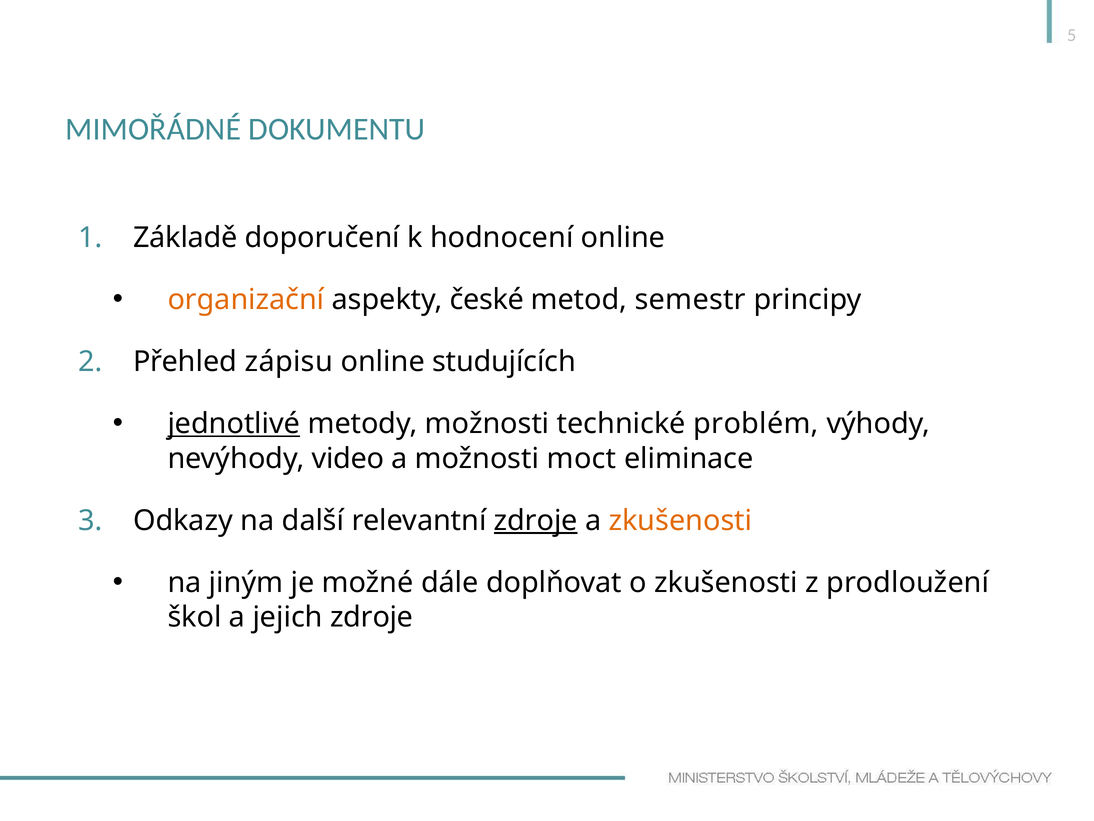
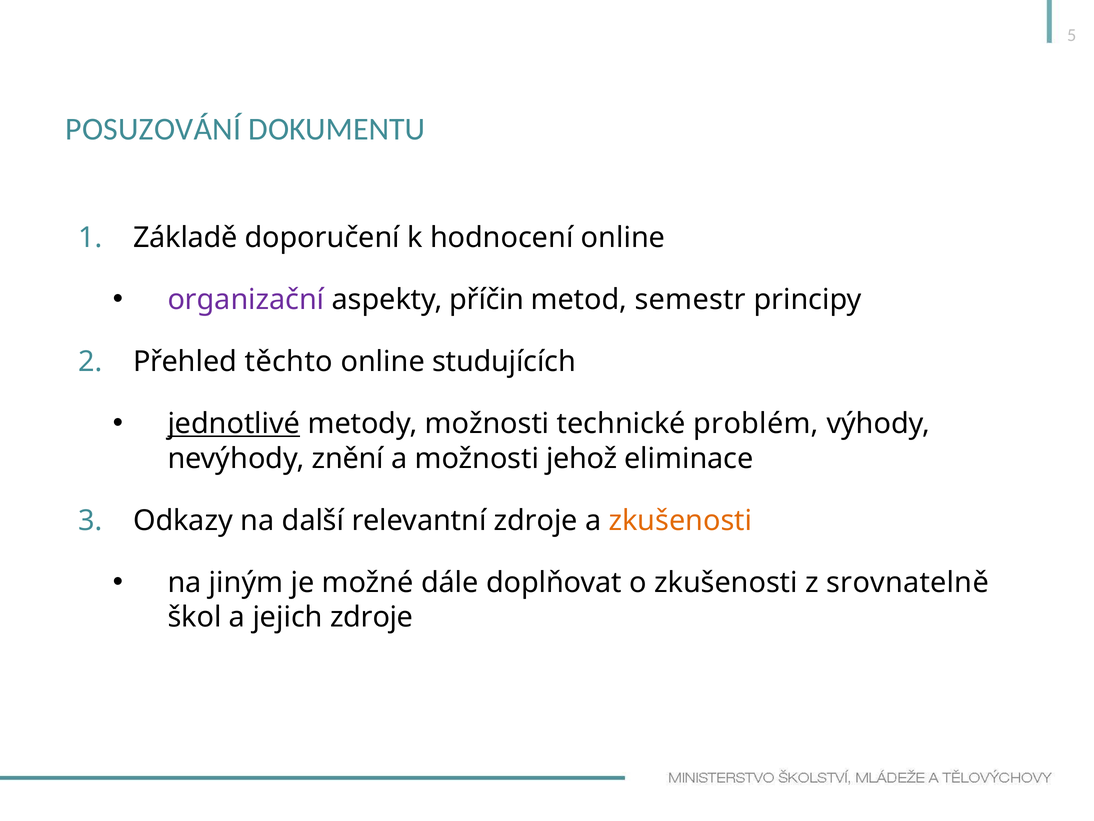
MIMOŘÁDNÉ: MIMOŘÁDNÉ -> POSUZOVÁNÍ
organizační colour: orange -> purple
české: české -> příčin
zápisu: zápisu -> těchto
video: video -> znění
moct: moct -> jehož
zdroje at (536, 520) underline: present -> none
prodloužení: prodloužení -> srovnatelně
